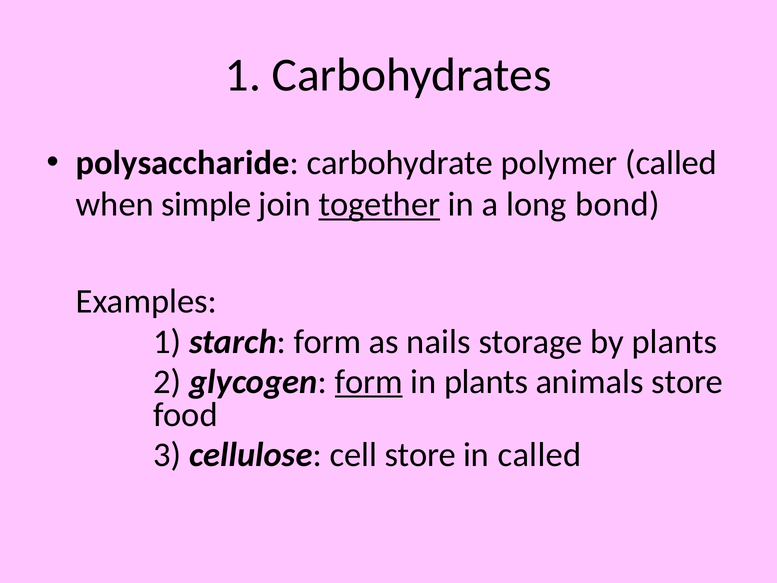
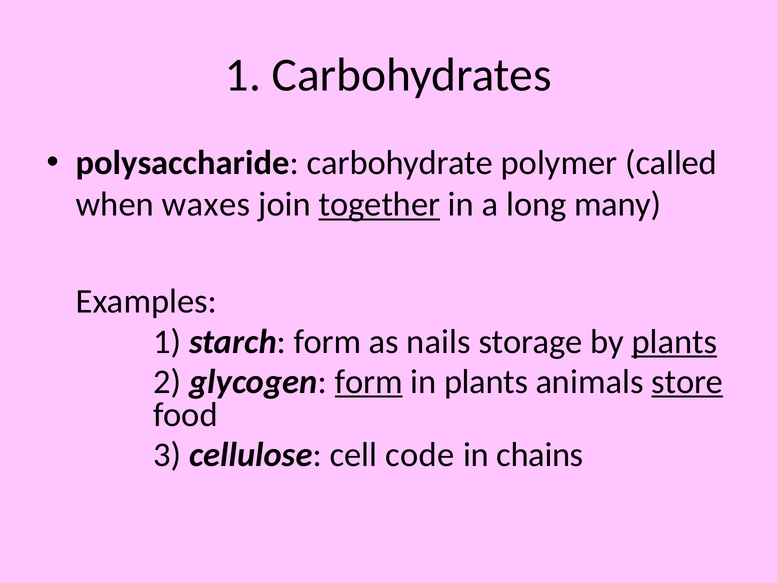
simple: simple -> waxes
bond: bond -> many
plants at (674, 342) underline: none -> present
store at (687, 382) underline: none -> present
cell store: store -> code
in called: called -> chains
